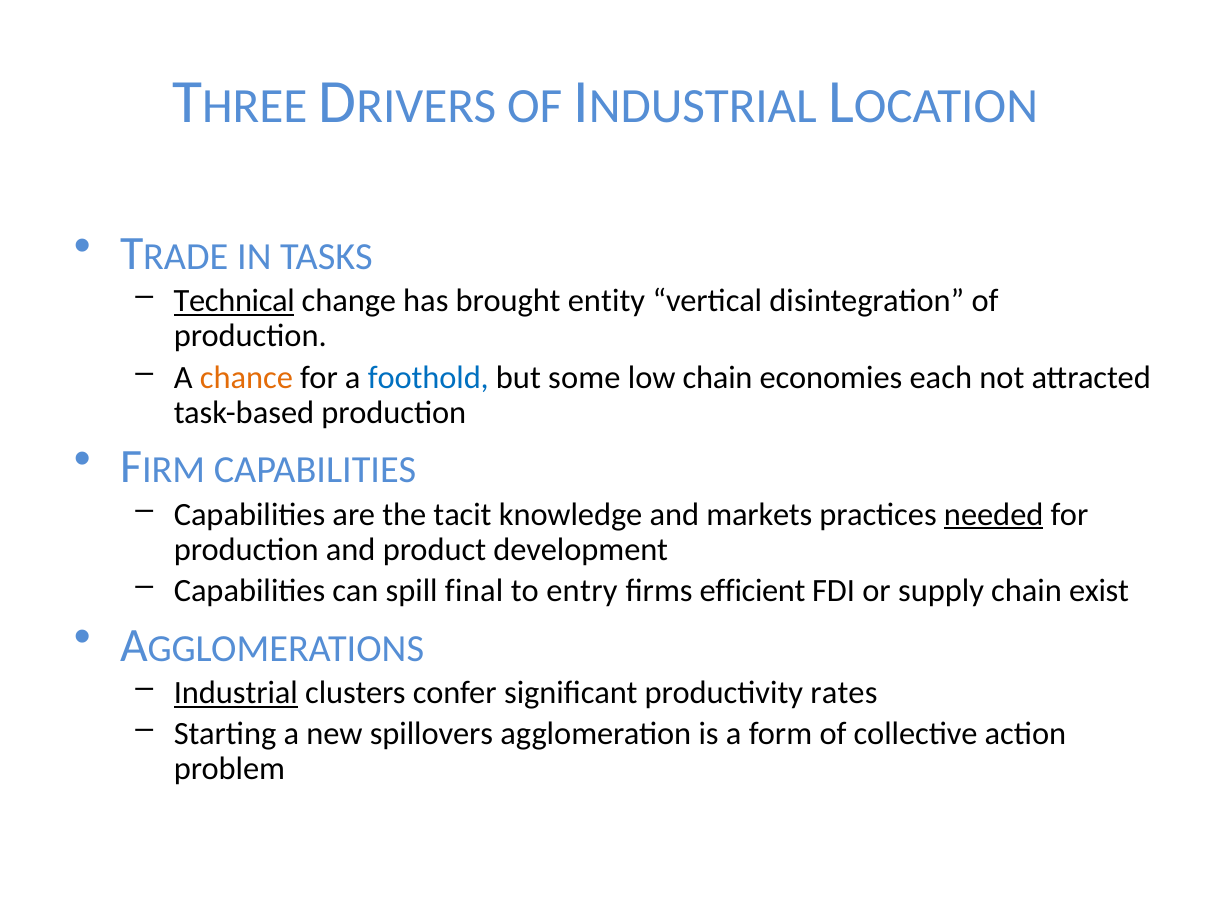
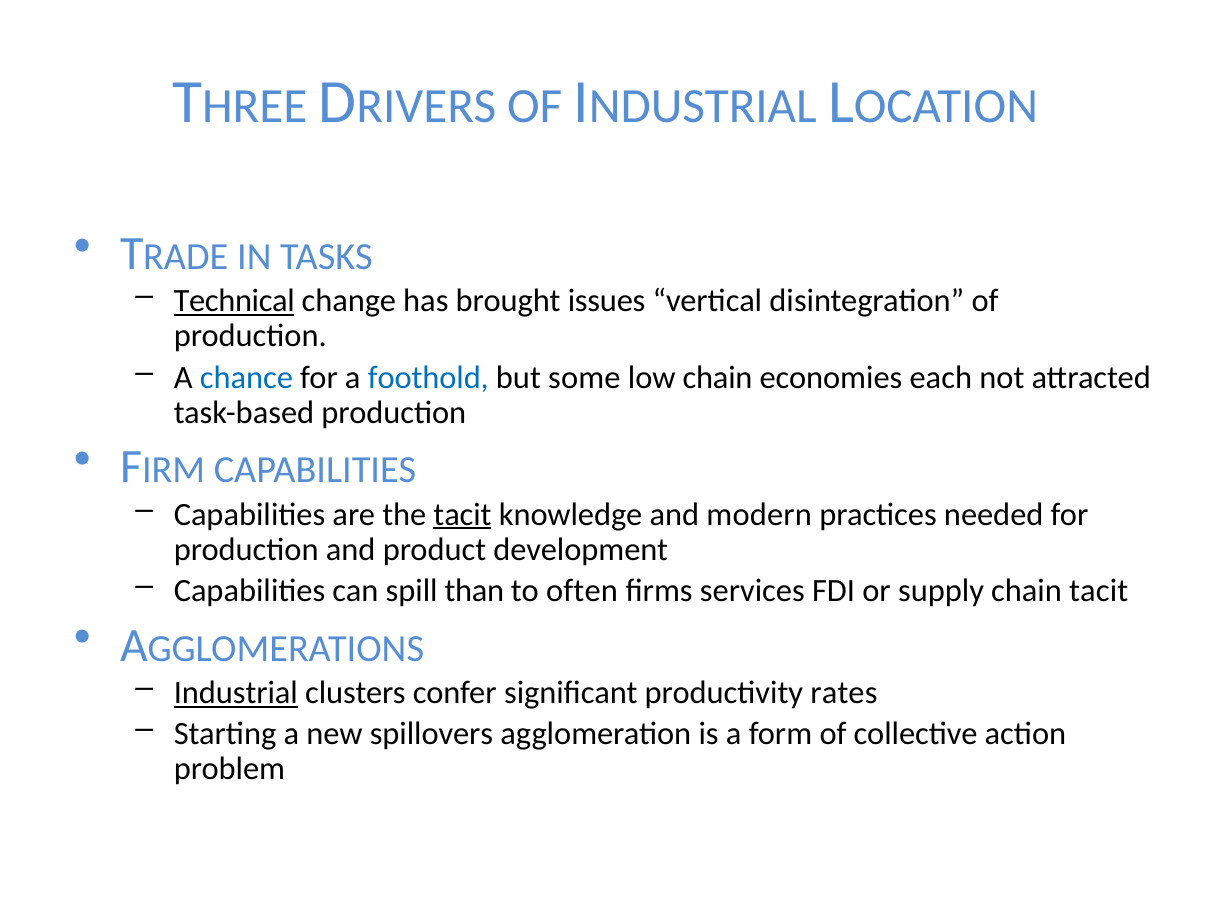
entity: entity -> issues
chance colour: orange -> blue
tacit at (463, 515) underline: none -> present
markets: markets -> modern
needed underline: present -> none
final: final -> than
entry: entry -> often
efficient: efficient -> services
chain exist: exist -> tacit
